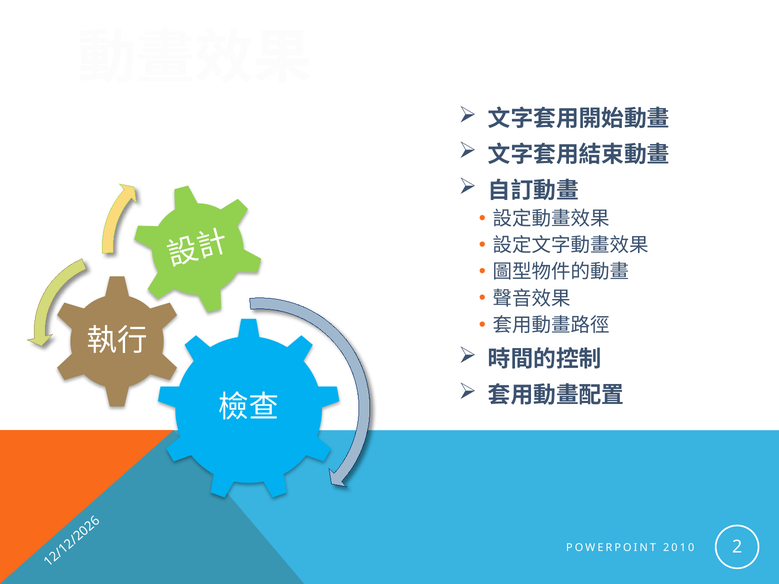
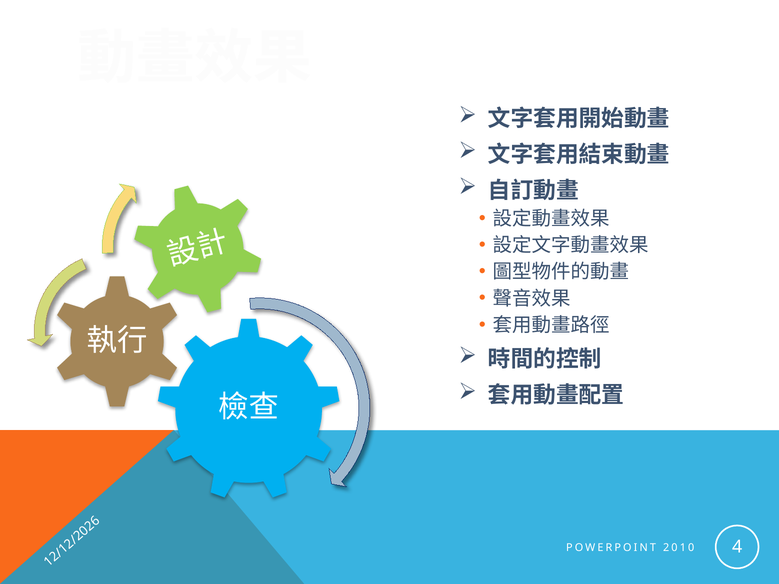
2010 2: 2 -> 4
